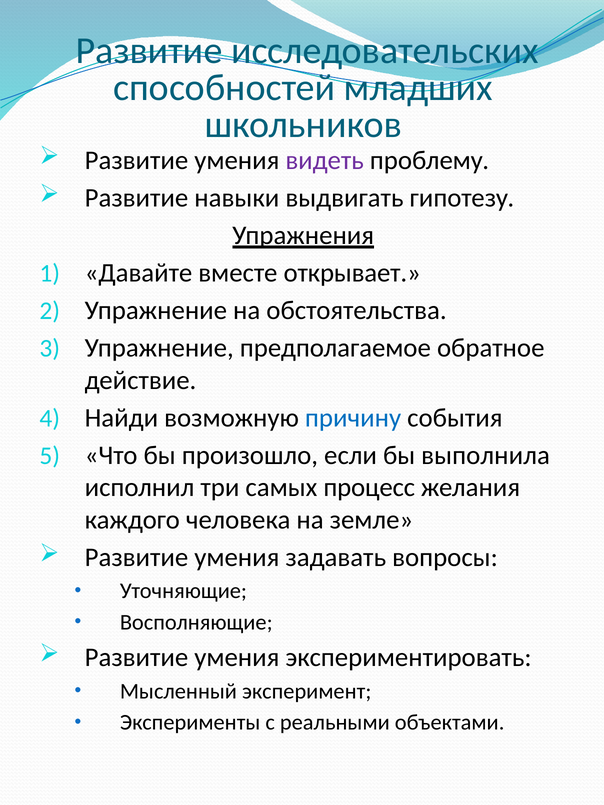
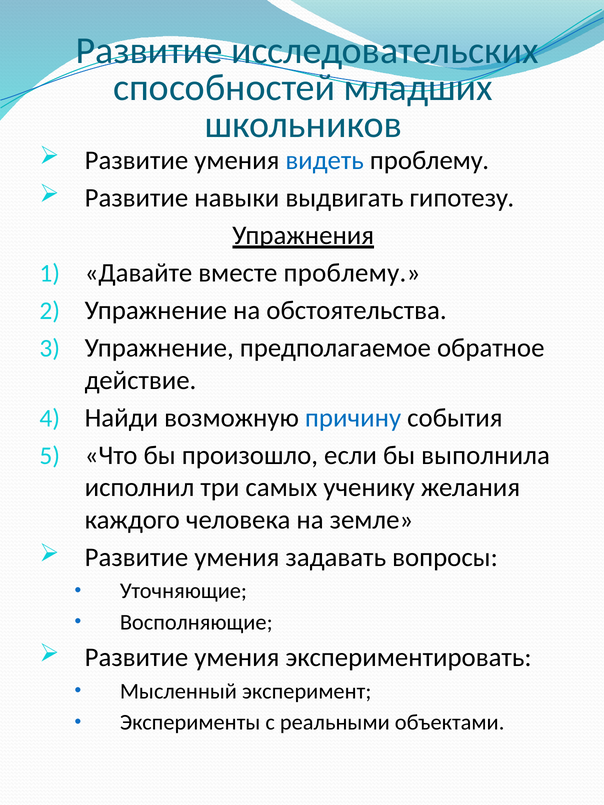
видеть colour: purple -> blue
вместе открывает: открывает -> проблему
процесс: процесс -> ученику
